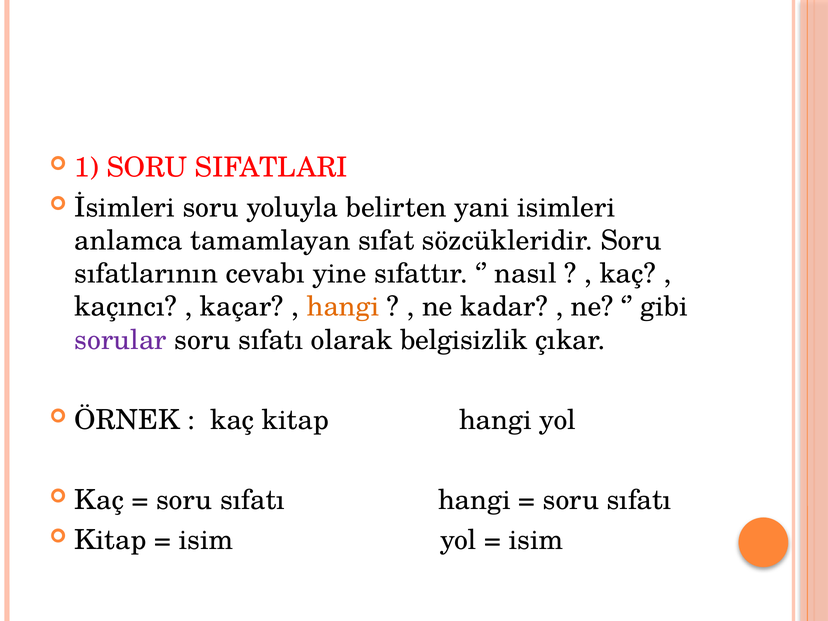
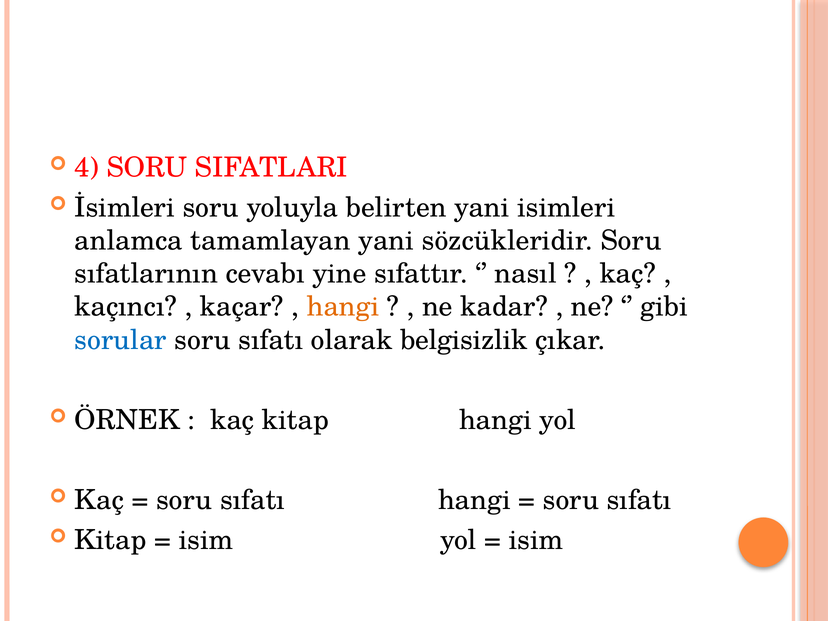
1: 1 -> 4
tamamlayan sıfat: sıfat -> yani
sorular colour: purple -> blue
